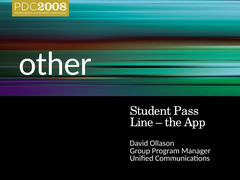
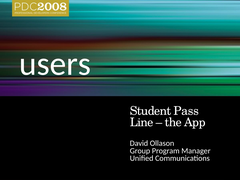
other: other -> users
